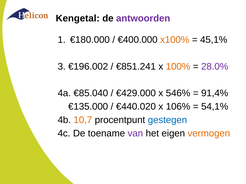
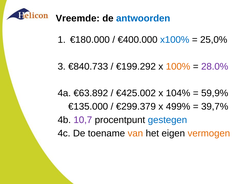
Kengetal: Kengetal -> Vreemde
antwoorden colour: purple -> blue
x100% colour: orange -> blue
45,1%: 45,1% -> 25,0%
€196.002: €196.002 -> €840.733
€851.241: €851.241 -> €199.292
€85.040: €85.040 -> €63.892
€429.000: €429.000 -> €425.002
546%: 546% -> 104%
91,4%: 91,4% -> 59,9%
€440.020: €440.020 -> €299.379
106%: 106% -> 499%
54,1%: 54,1% -> 39,7%
10,7 colour: orange -> purple
van colour: purple -> orange
